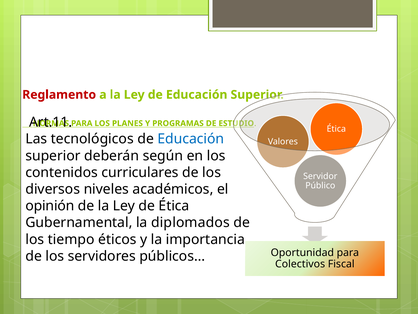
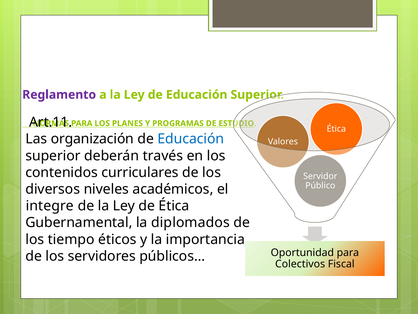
Reglamento colour: red -> purple
tecnológicos: tecnológicos -> organización
según: según -> través
opinión: opinión -> integre
